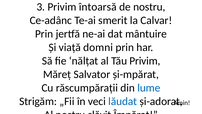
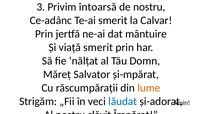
viață domni: domni -> smerit
Tău Privim: Privim -> Domn
lume colour: blue -> orange
